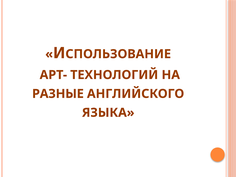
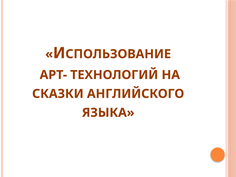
РАЗНЫЕ: РАЗНЫЕ -> СКАЗКИ
